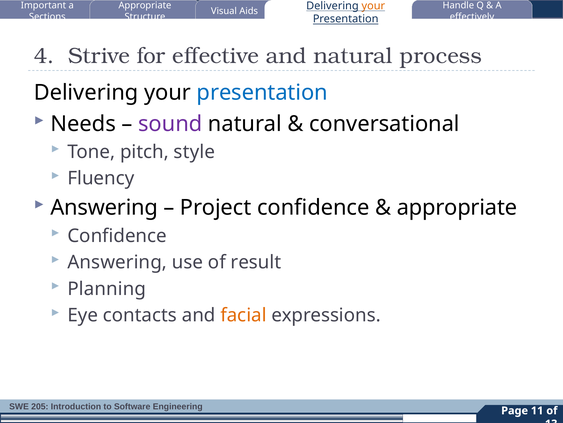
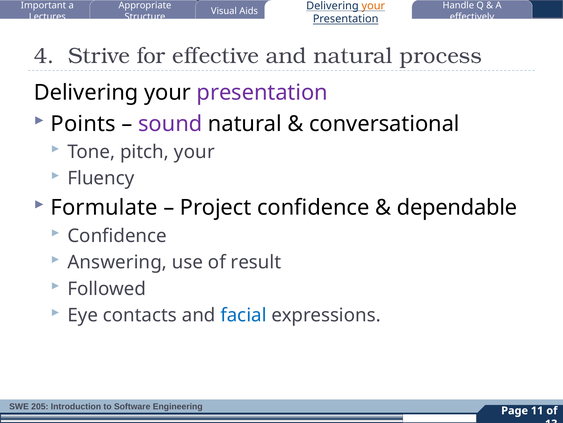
Sections: Sections -> Lectures
presentation at (262, 93) colour: blue -> purple
Needs: Needs -> Points
pitch style: style -> your
Answering at (104, 207): Answering -> Formulate
appropriate at (457, 207): appropriate -> dependable
Planning: Planning -> Followed
facial colour: orange -> blue
